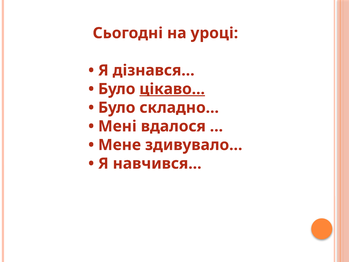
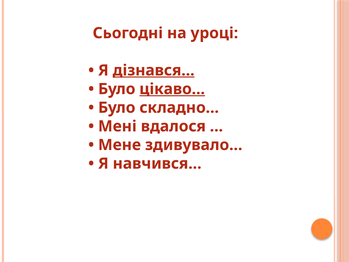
дізнався… underline: none -> present
